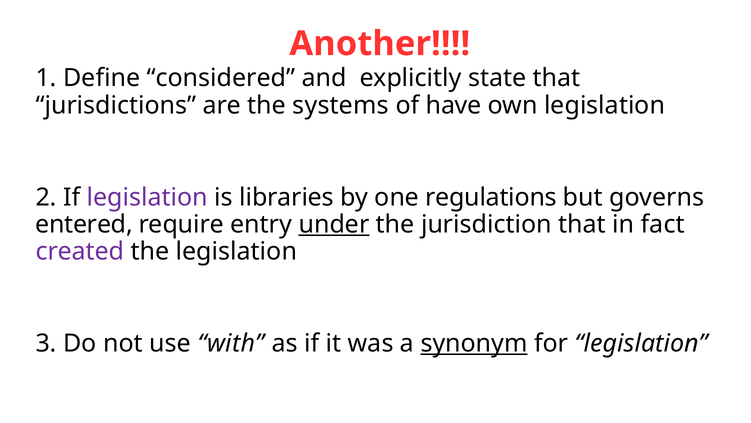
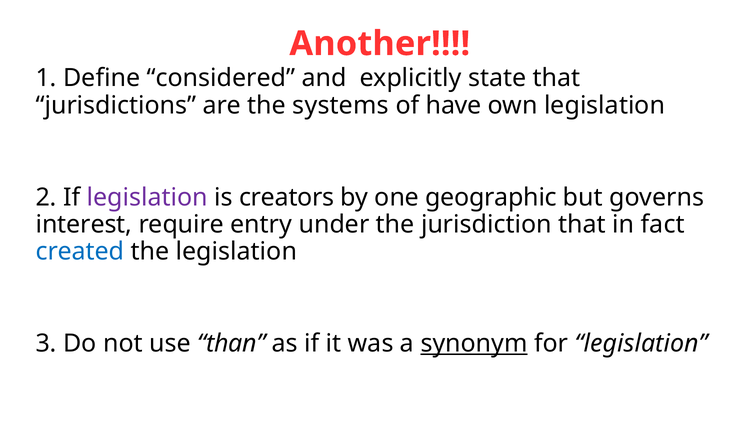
libraries: libraries -> creators
regulations: regulations -> geographic
entered: entered -> interest
under underline: present -> none
created colour: purple -> blue
with: with -> than
